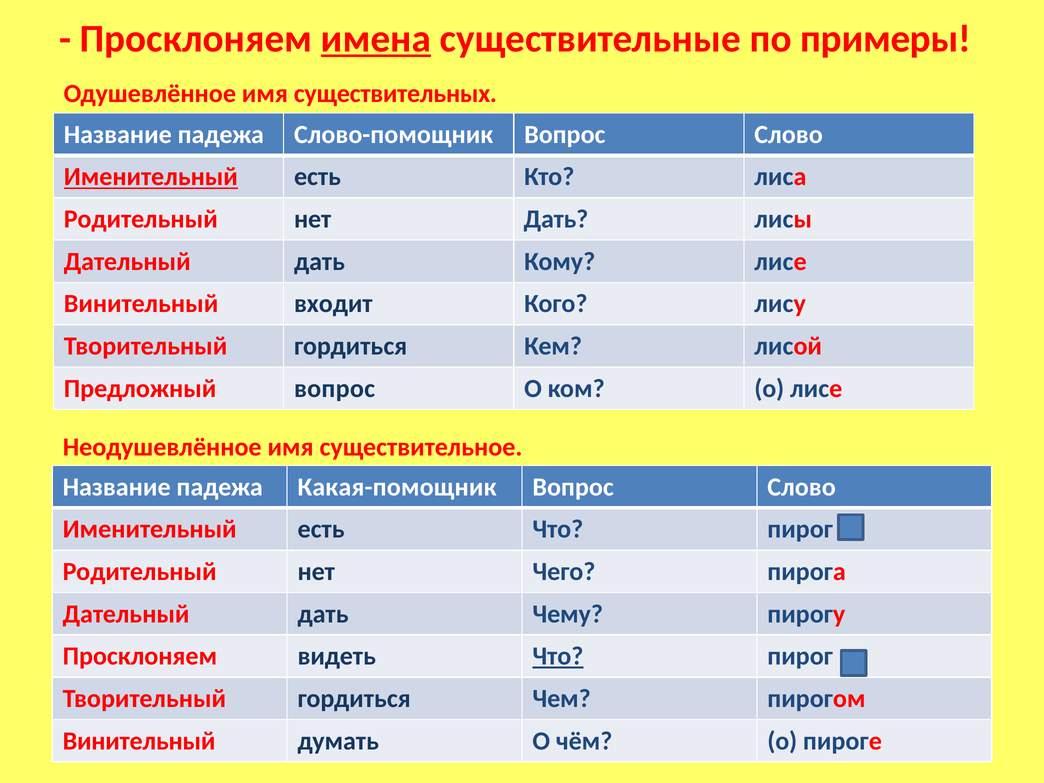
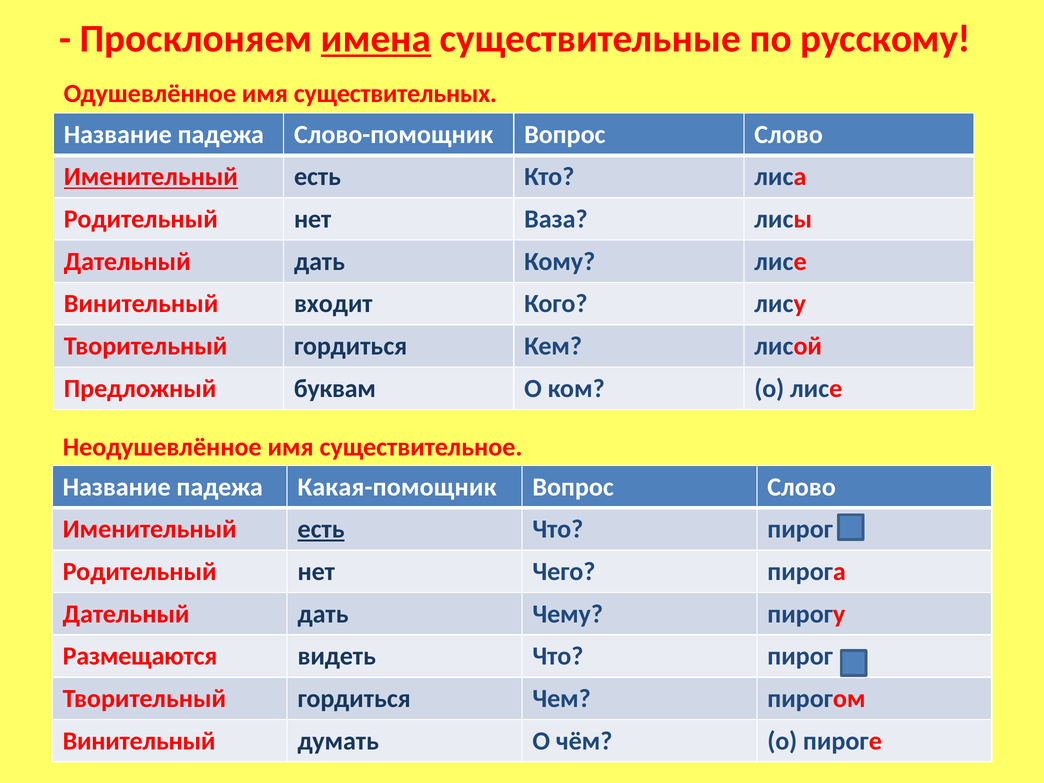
примеры: примеры -> русскому
нет Дать: Дать -> Ваза
Предложный вопрос: вопрос -> буквам
есть at (321, 529) underline: none -> present
Просклоняем at (140, 656): Просклоняем -> Размещаются
Что at (558, 656) underline: present -> none
